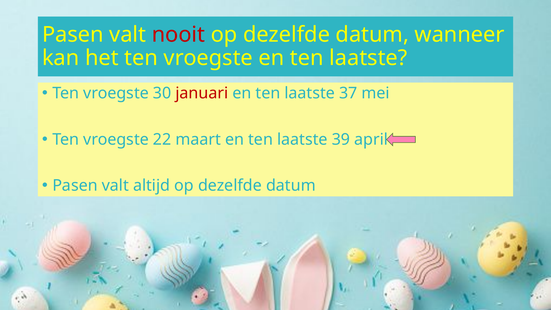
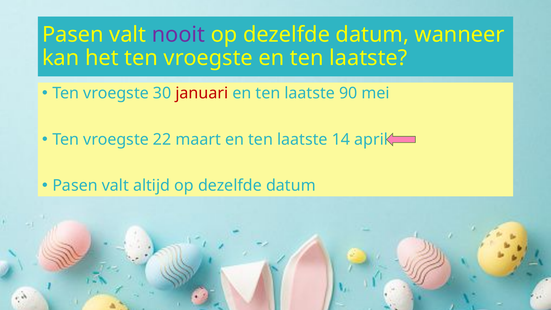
nooit colour: red -> purple
37: 37 -> 90
39: 39 -> 14
